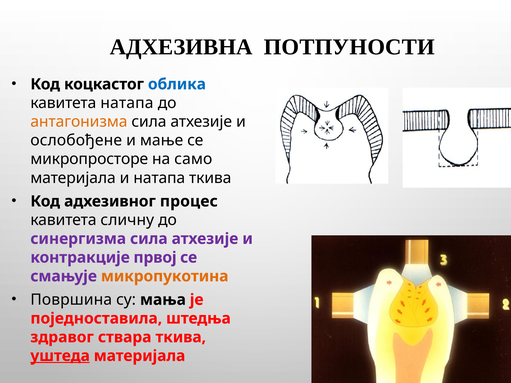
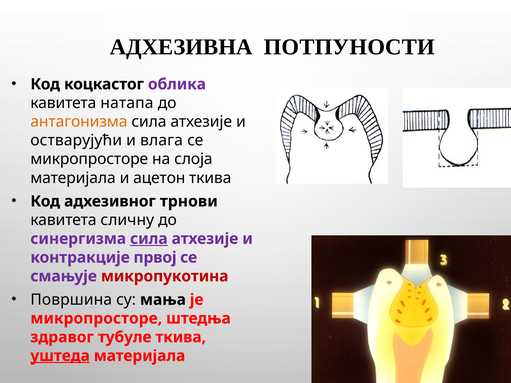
облика colour: blue -> purple
ослобођене: ослобођене -> остварујући
мање: мање -> влага
само: само -> слоја
и натапа: натапа -> ацетон
процес: процес -> трнови
сила at (149, 239) underline: none -> present
микропукотина colour: orange -> red
поједноставила at (96, 319): поједноставила -> микропросторе
ствара: ствара -> тубуле
